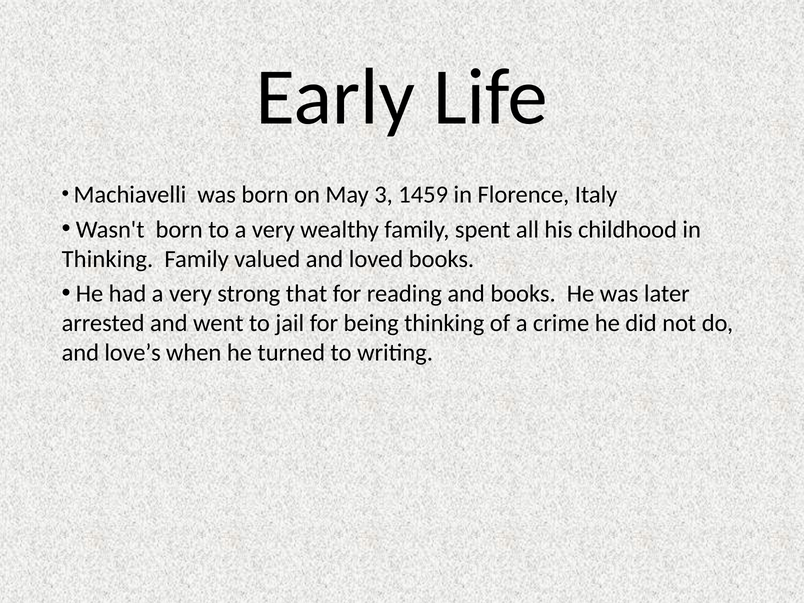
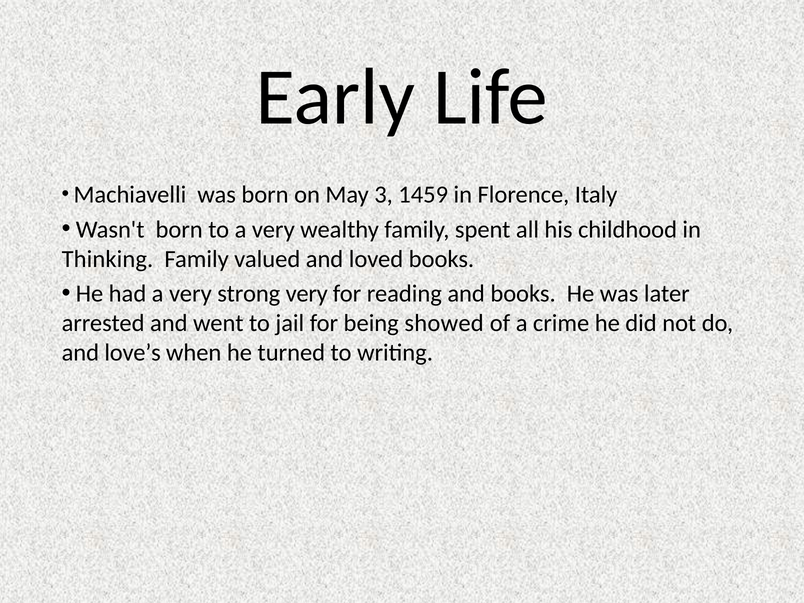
strong that: that -> very
being thinking: thinking -> showed
